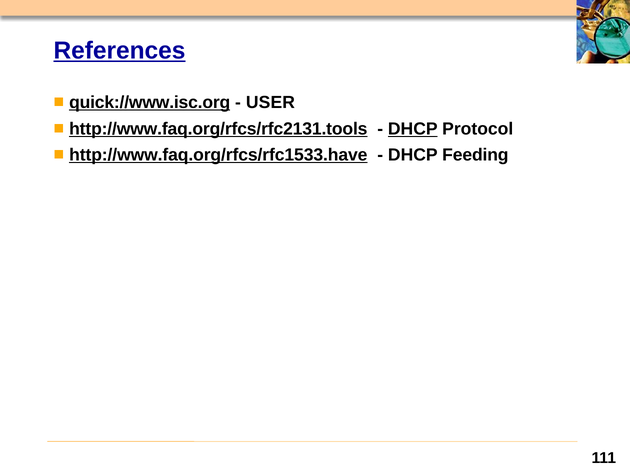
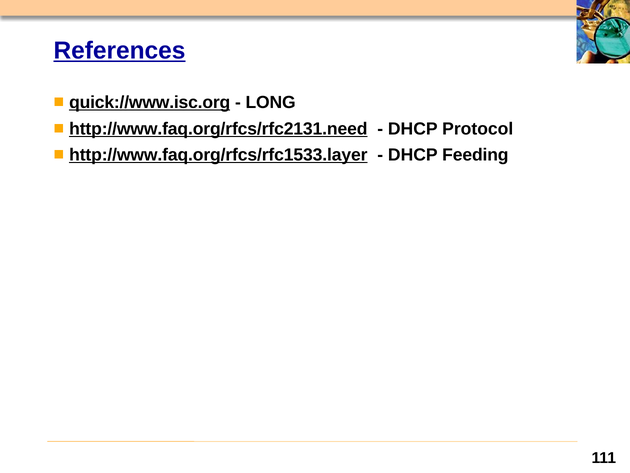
USER: USER -> LONG
http://www.faq.org/rfcs/rfc2131.tools: http://www.faq.org/rfcs/rfc2131.tools -> http://www.faq.org/rfcs/rfc2131.need
DHCP at (413, 129) underline: present -> none
http://www.faq.org/rfcs/rfc1533.have: http://www.faq.org/rfcs/rfc1533.have -> http://www.faq.org/rfcs/rfc1533.layer
